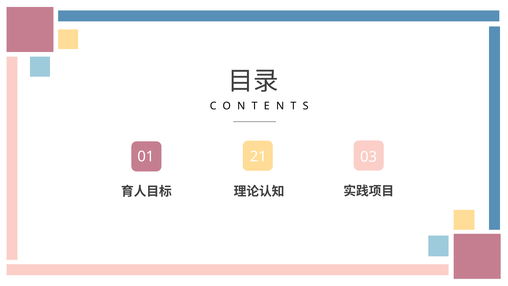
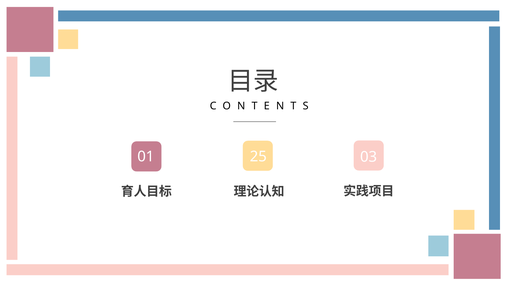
21: 21 -> 25
